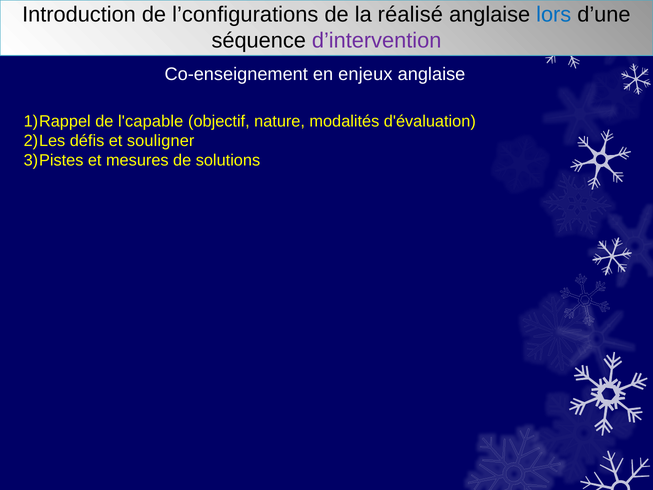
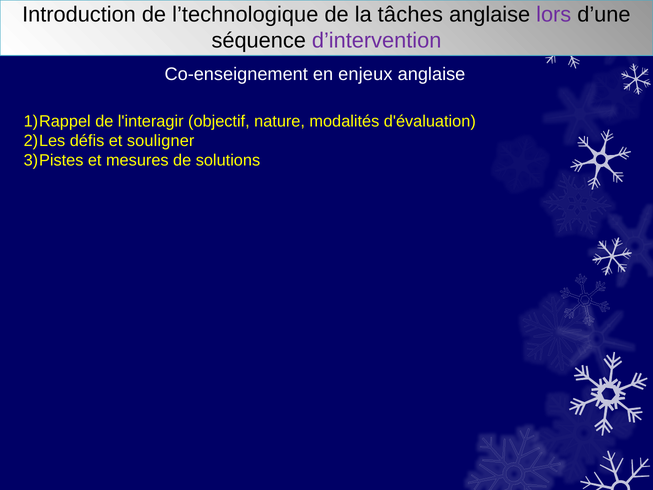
l’configurations: l’configurations -> l’technologique
réalisé: réalisé -> tâches
lors colour: blue -> purple
l'capable: l'capable -> l'interagir
